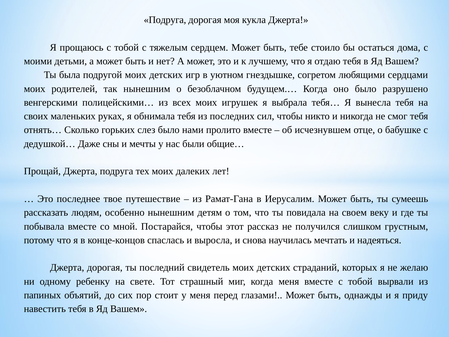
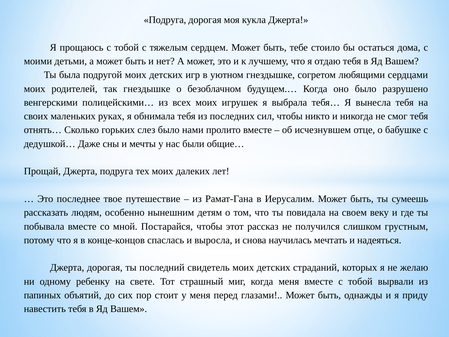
так нынешним: нынешним -> гнездышке
